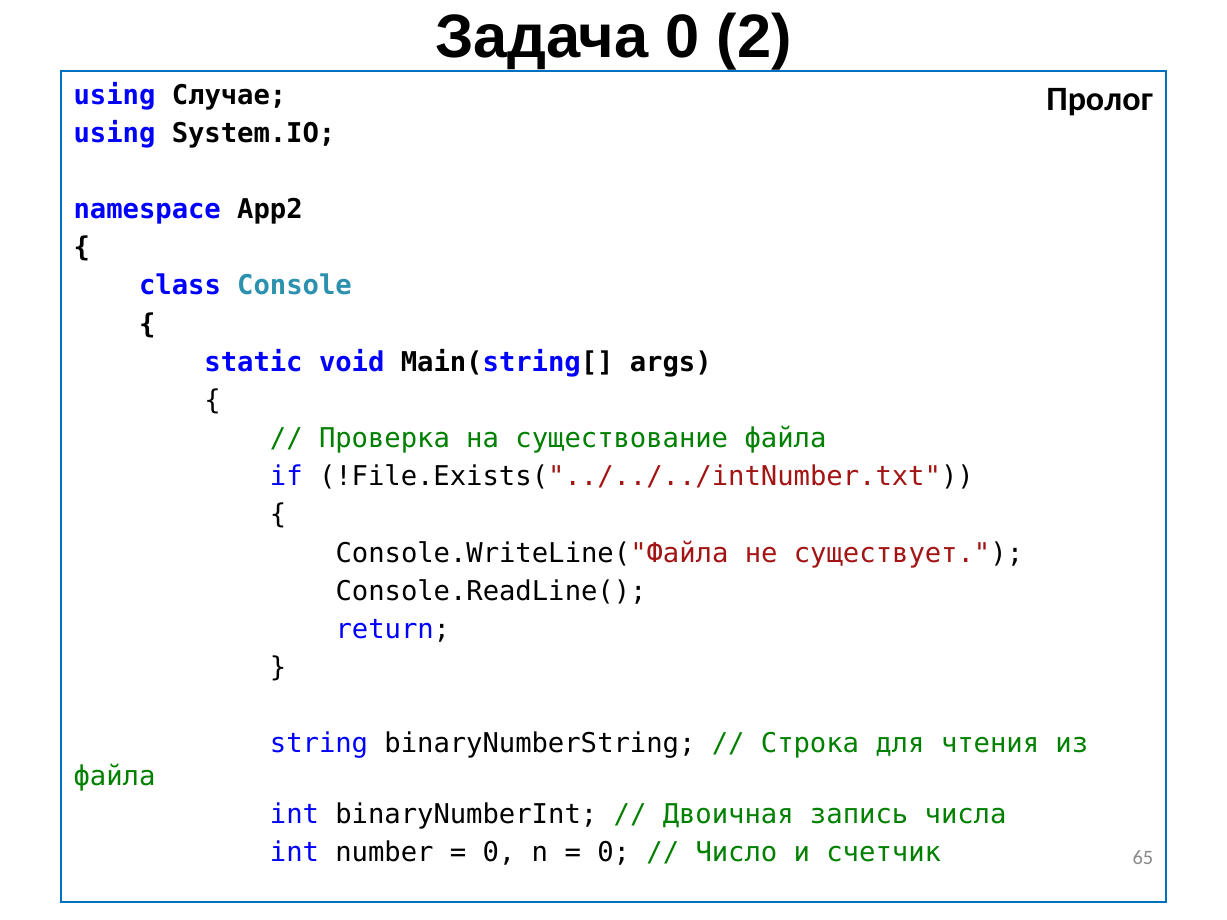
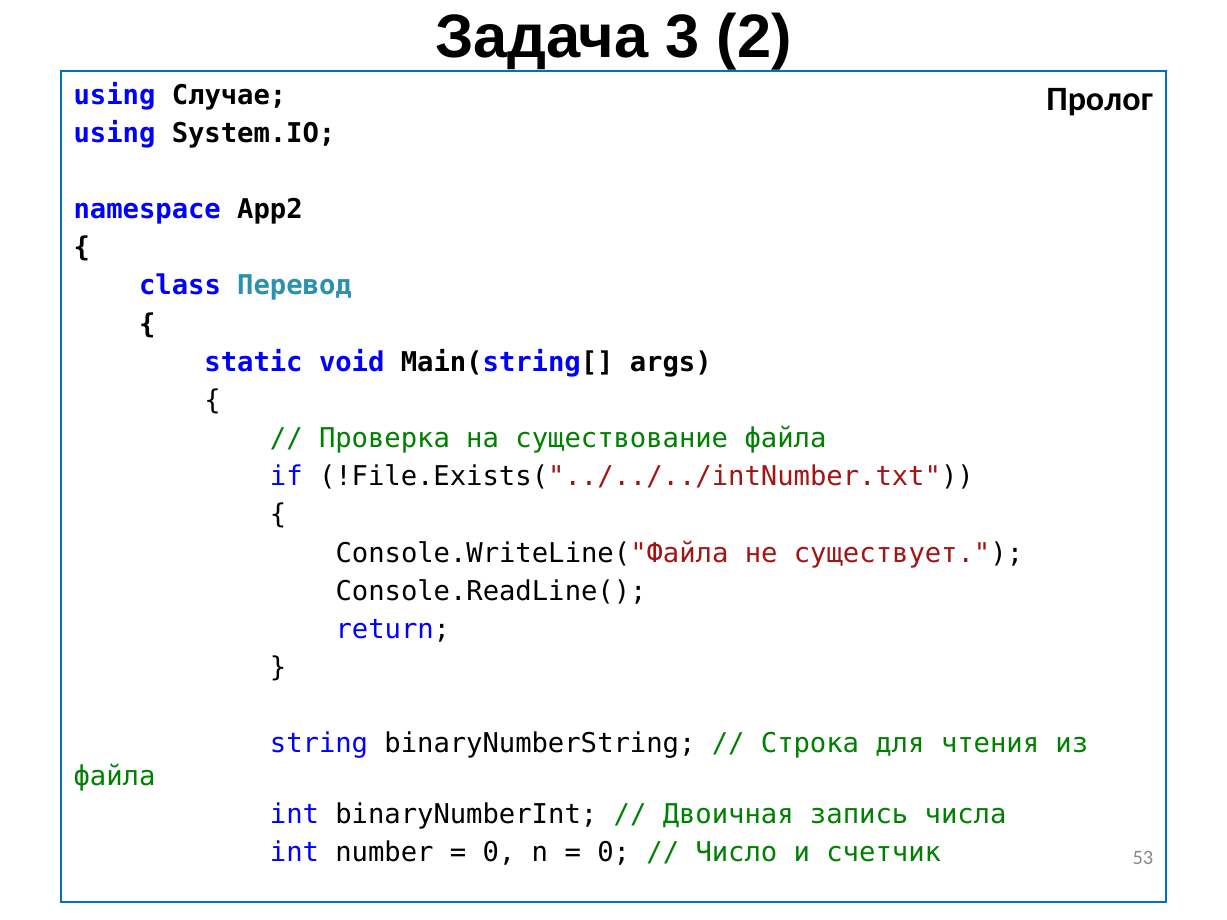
Задача 0: 0 -> 3
Console: Console -> Перевод
65: 65 -> 53
